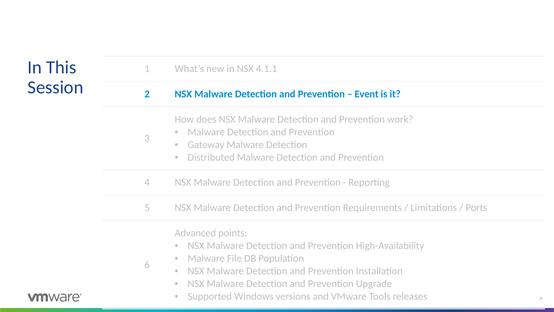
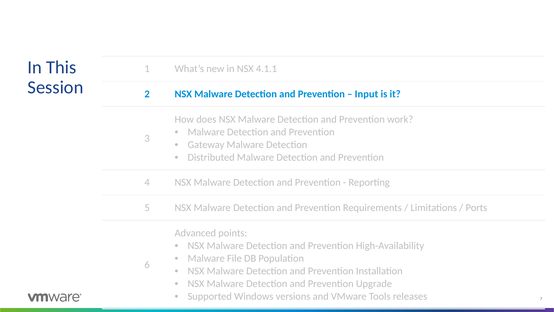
Event: Event -> Input
